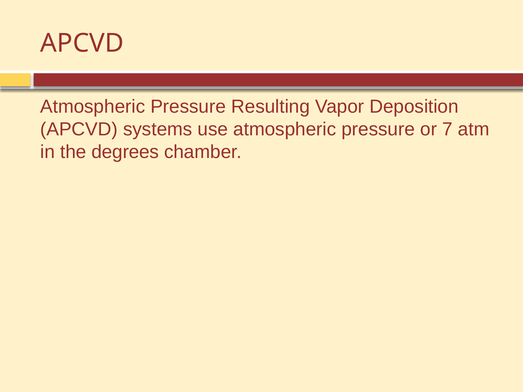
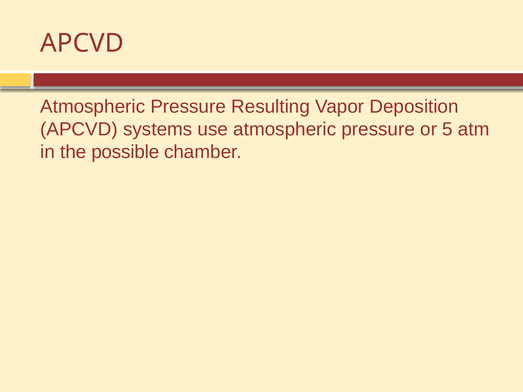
7: 7 -> 5
degrees: degrees -> possible
